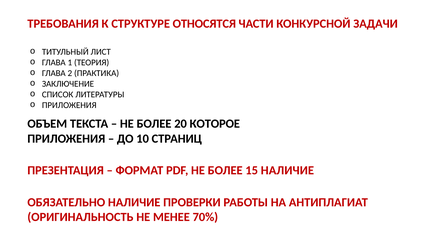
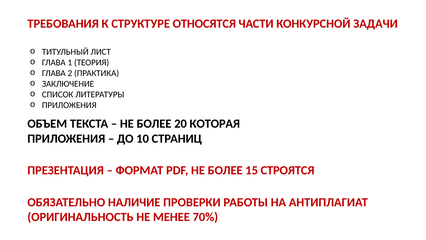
КОТОРОЕ: КОТОРОЕ -> КОТОРАЯ
15 НАЛИЧИЕ: НАЛИЧИЕ -> СТРОЯТСЯ
